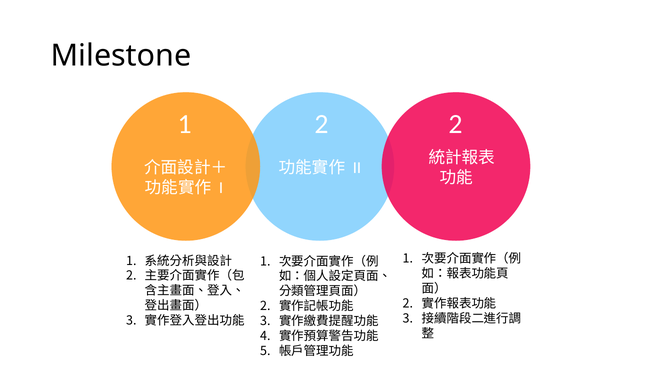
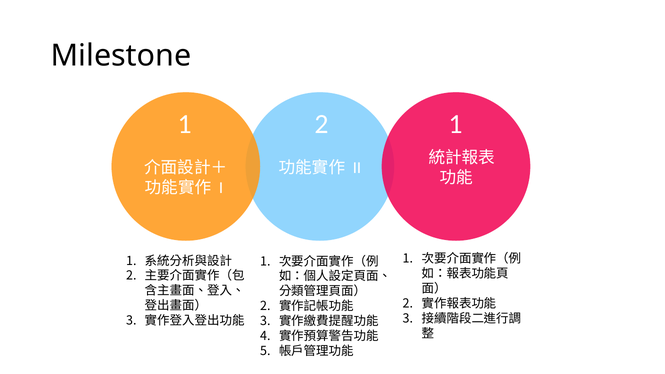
1 2: 2 -> 1
